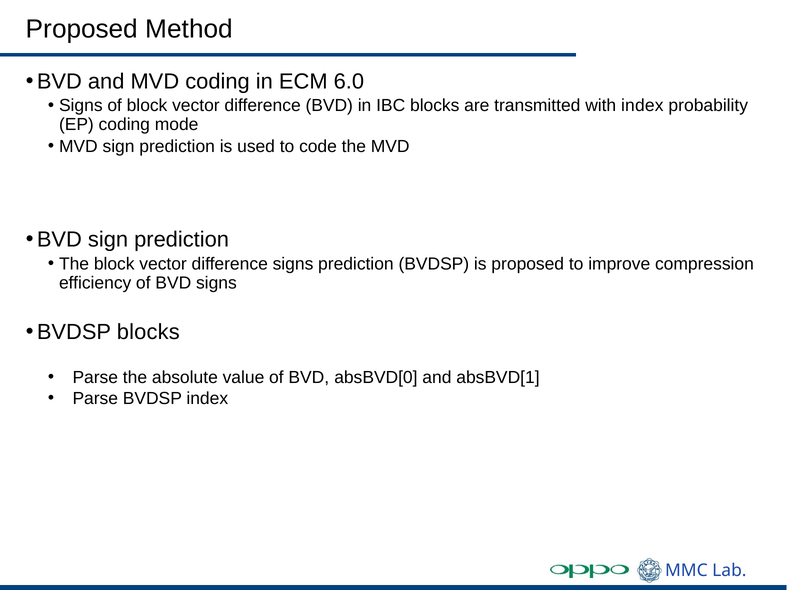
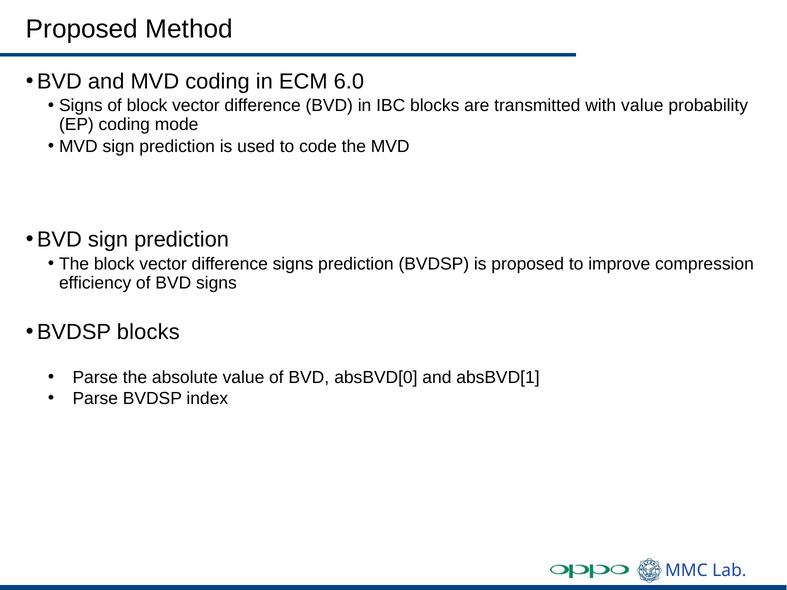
with index: index -> value
